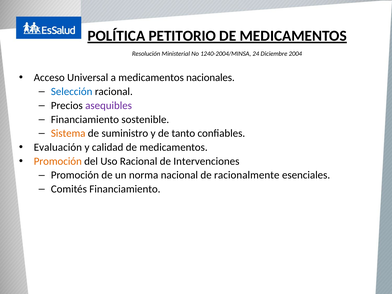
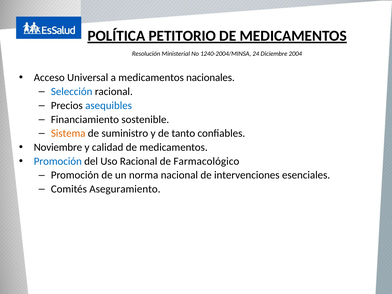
asequibles colour: purple -> blue
Evaluación: Evaluación -> Noviembre
Promoción at (58, 161) colour: orange -> blue
Intervenciones: Intervenciones -> Farmacológico
racionalmente: racionalmente -> intervenciones
Comités Financiamiento: Financiamiento -> Aseguramiento
